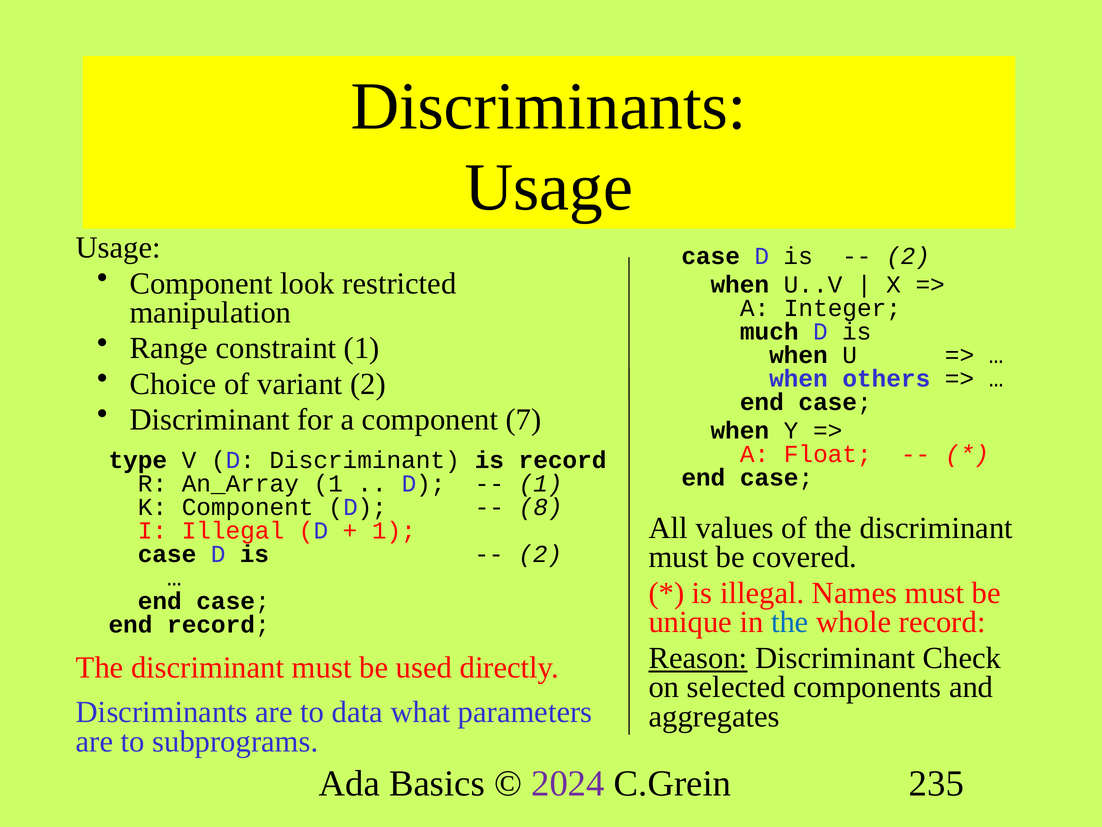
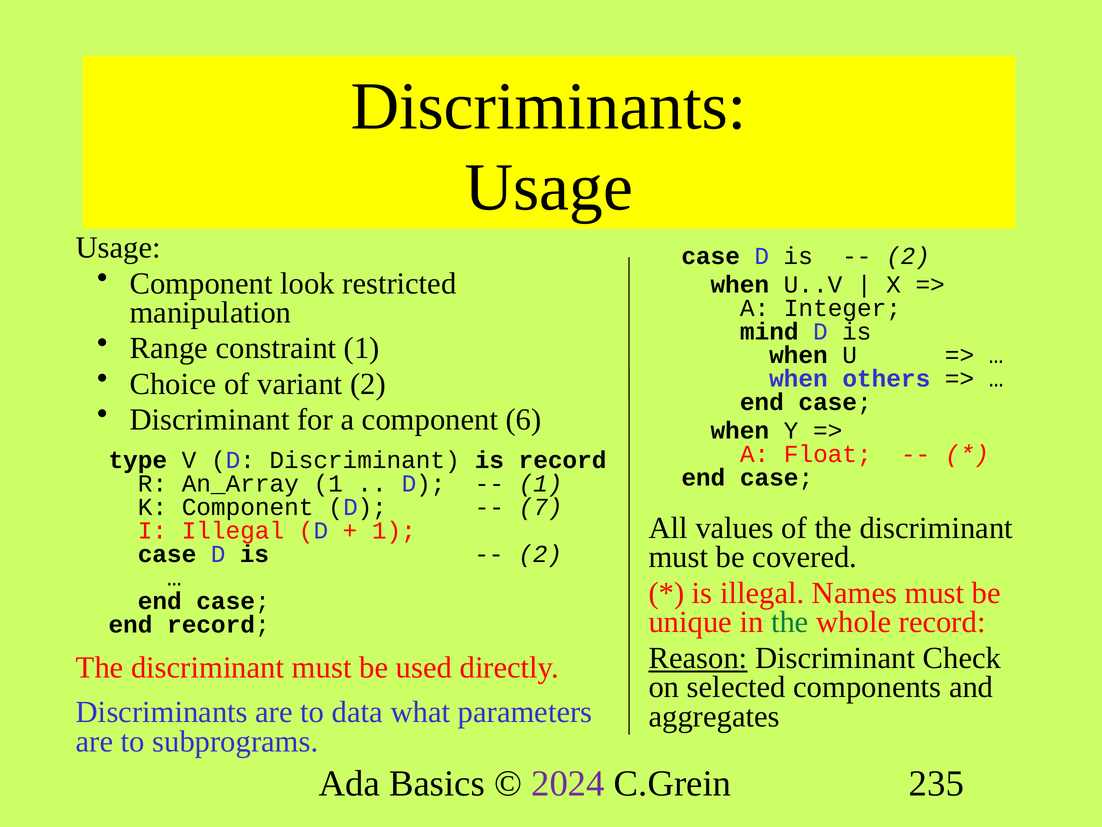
much: much -> mind
7: 7 -> 6
8: 8 -> 7
the at (790, 622) colour: blue -> green
